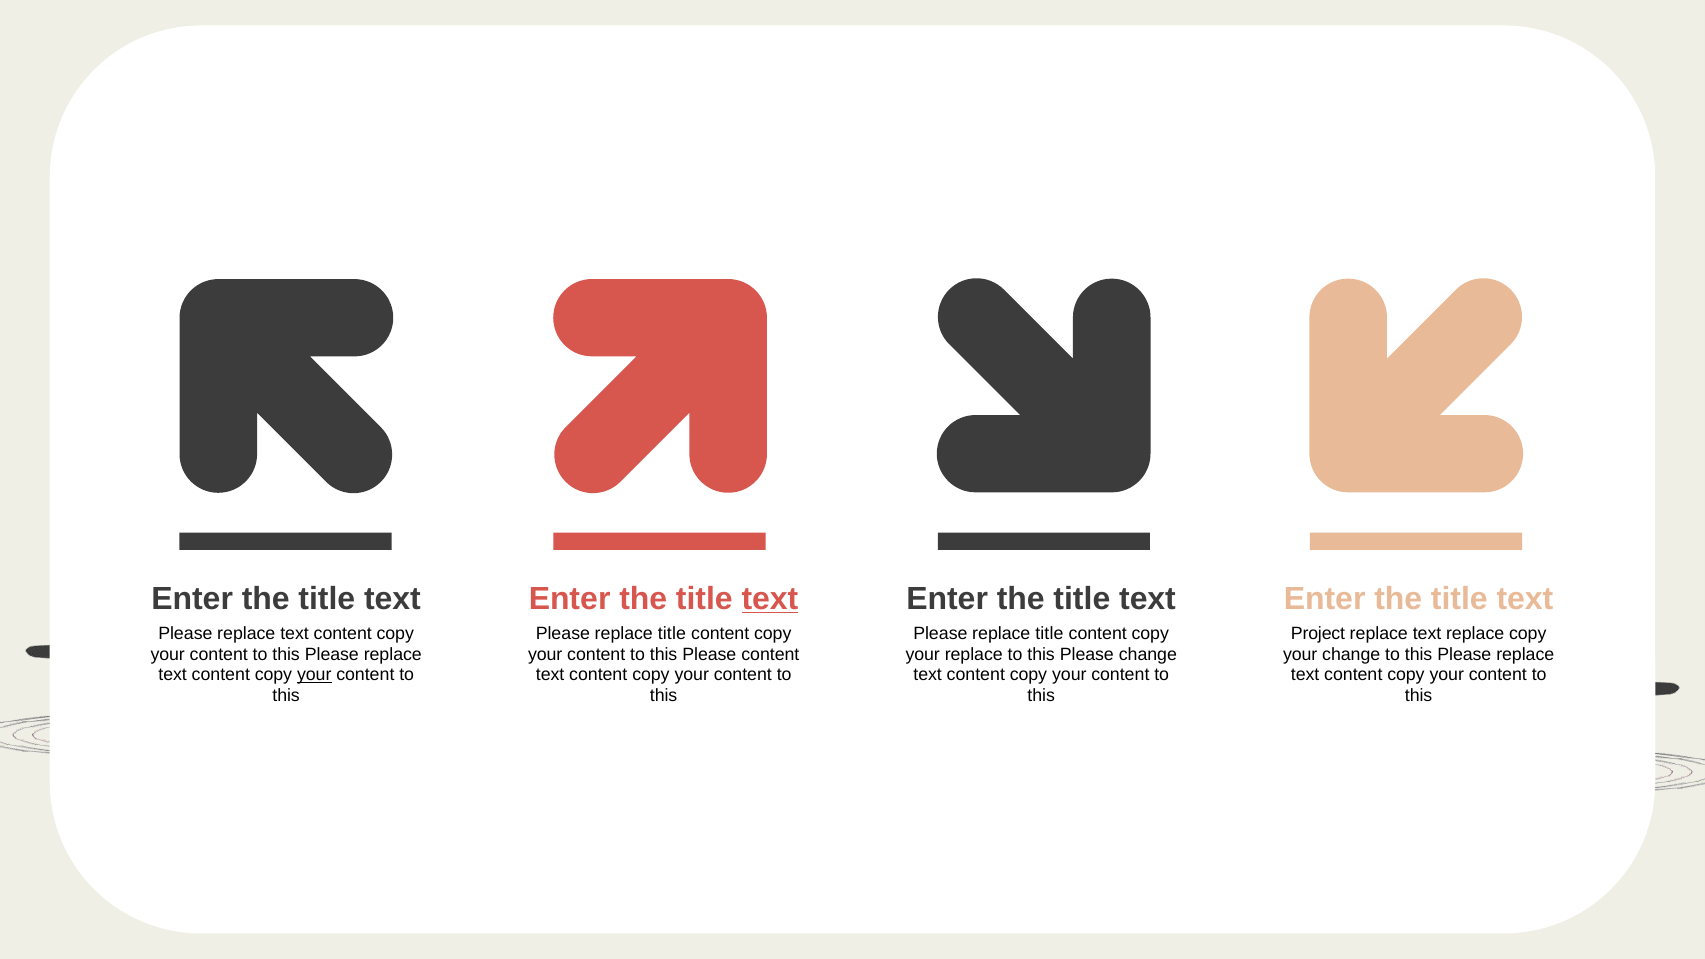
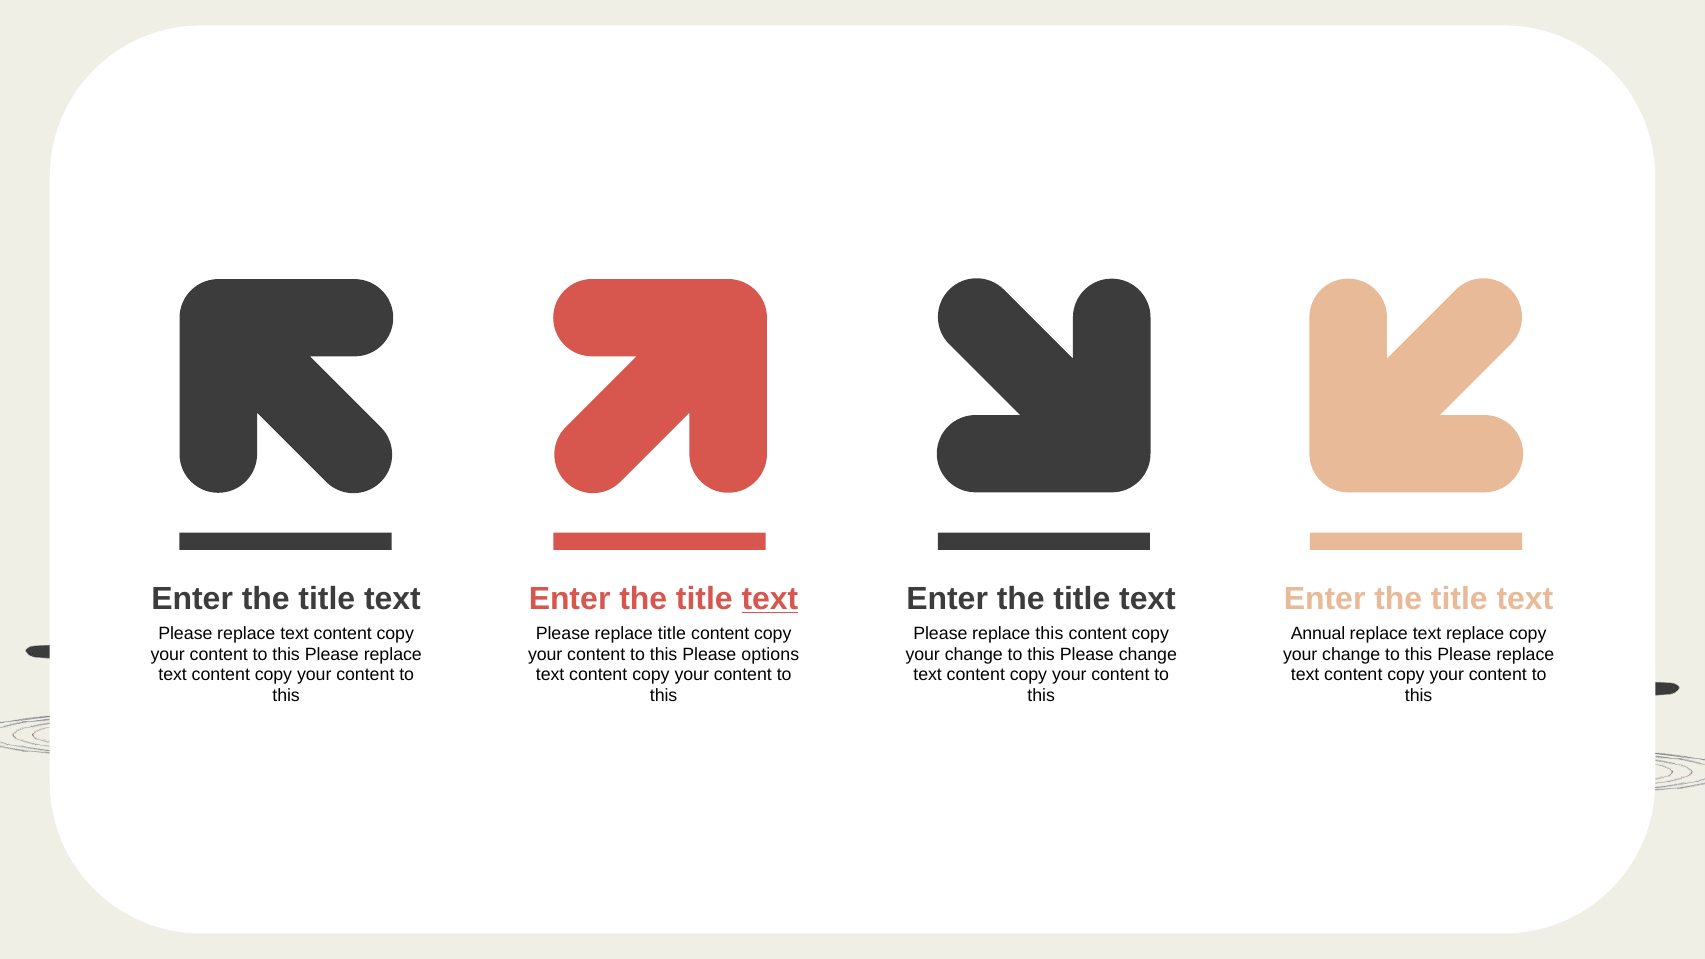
title at (1049, 634): title -> this
Project: Project -> Annual
Please content: content -> options
replace at (974, 654): replace -> change
your at (314, 675) underline: present -> none
